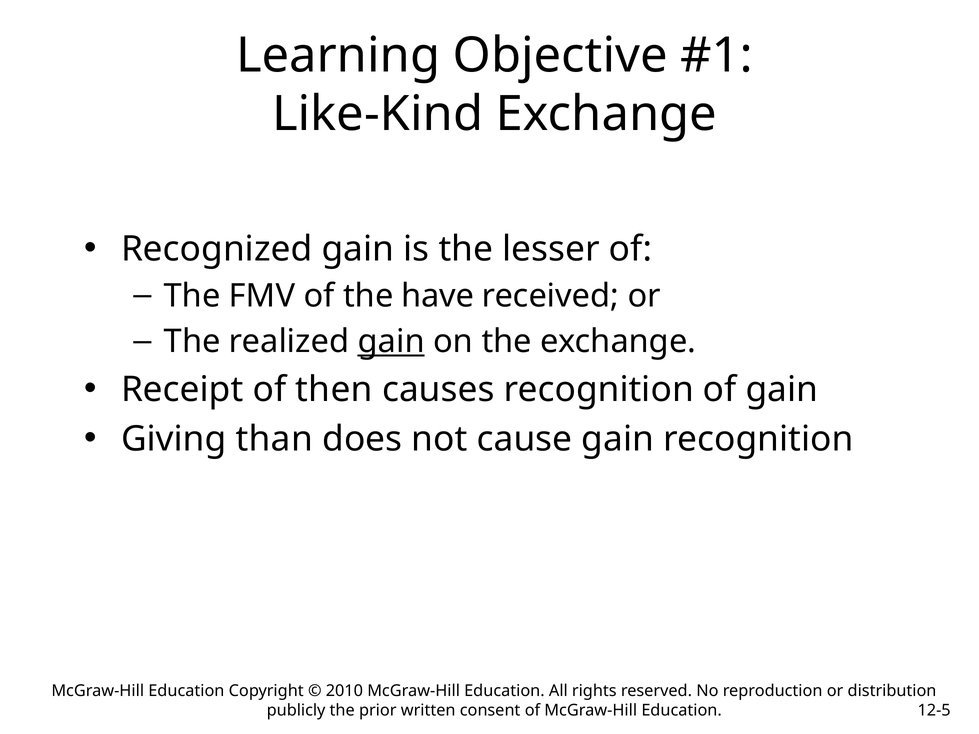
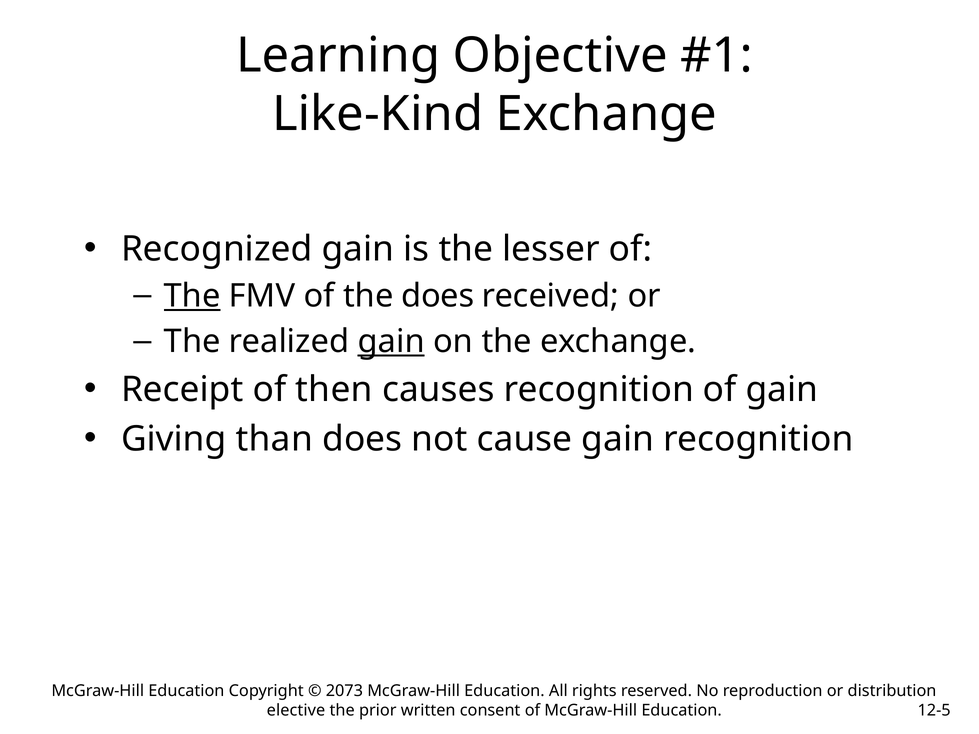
The at (192, 296) underline: none -> present
the have: have -> does
2010: 2010 -> 2073
publicly: publicly -> elective
